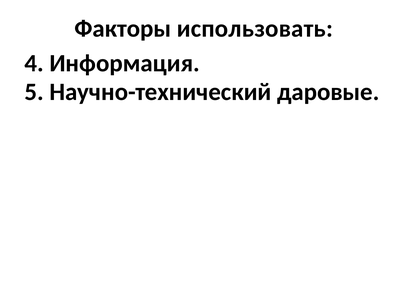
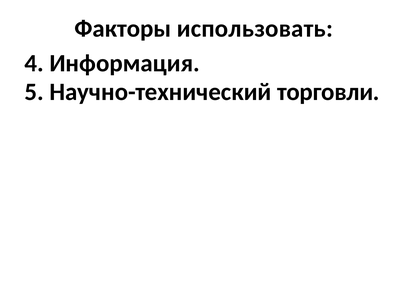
даровые: даровые -> торговли
